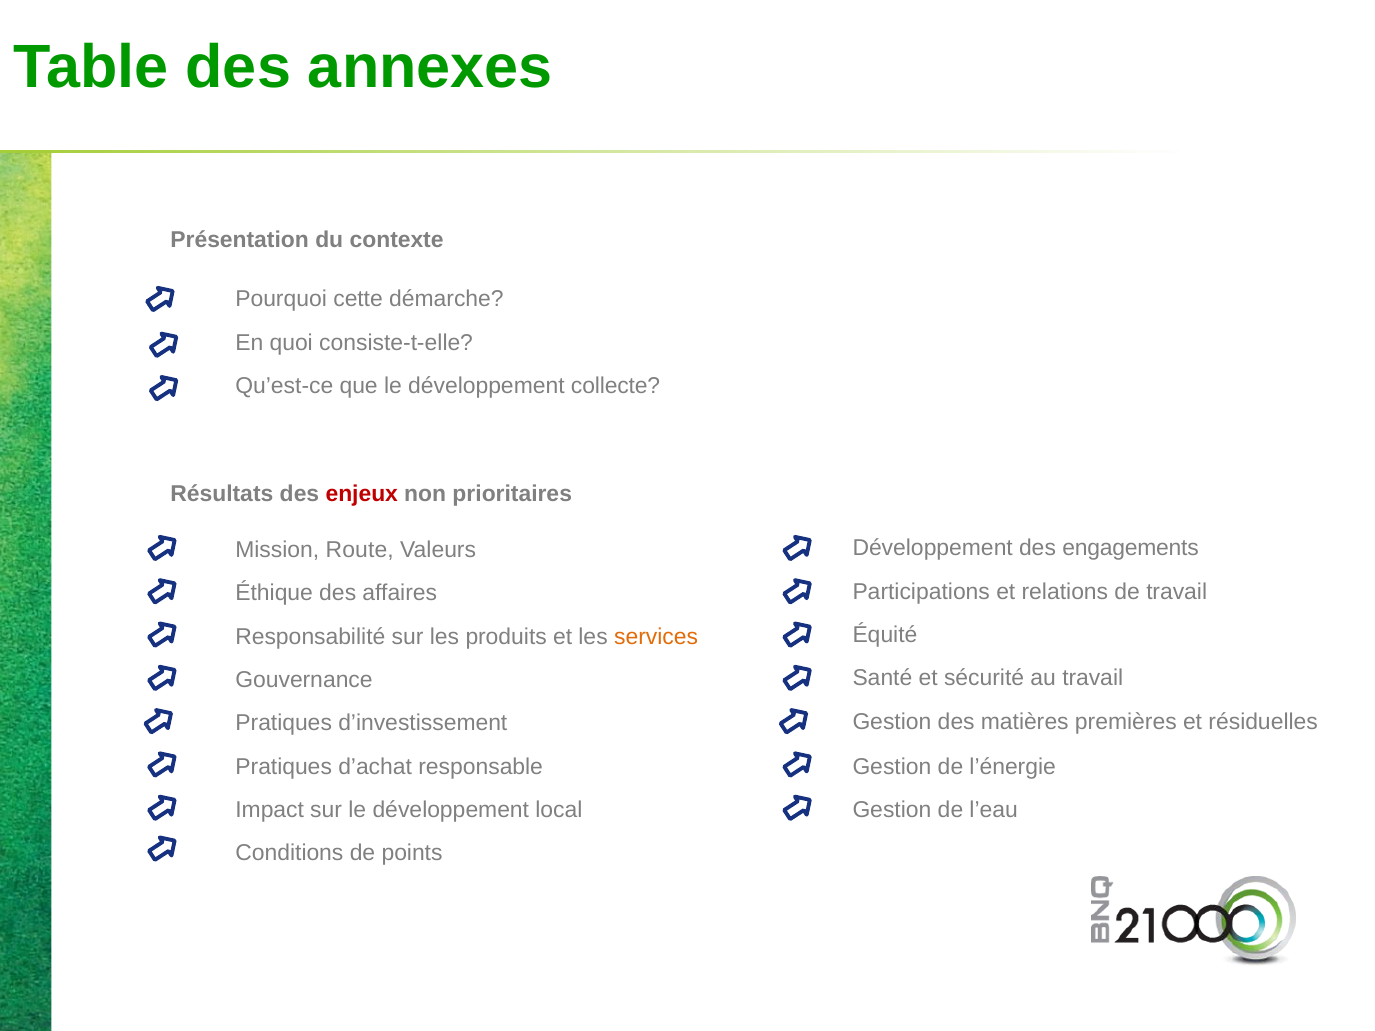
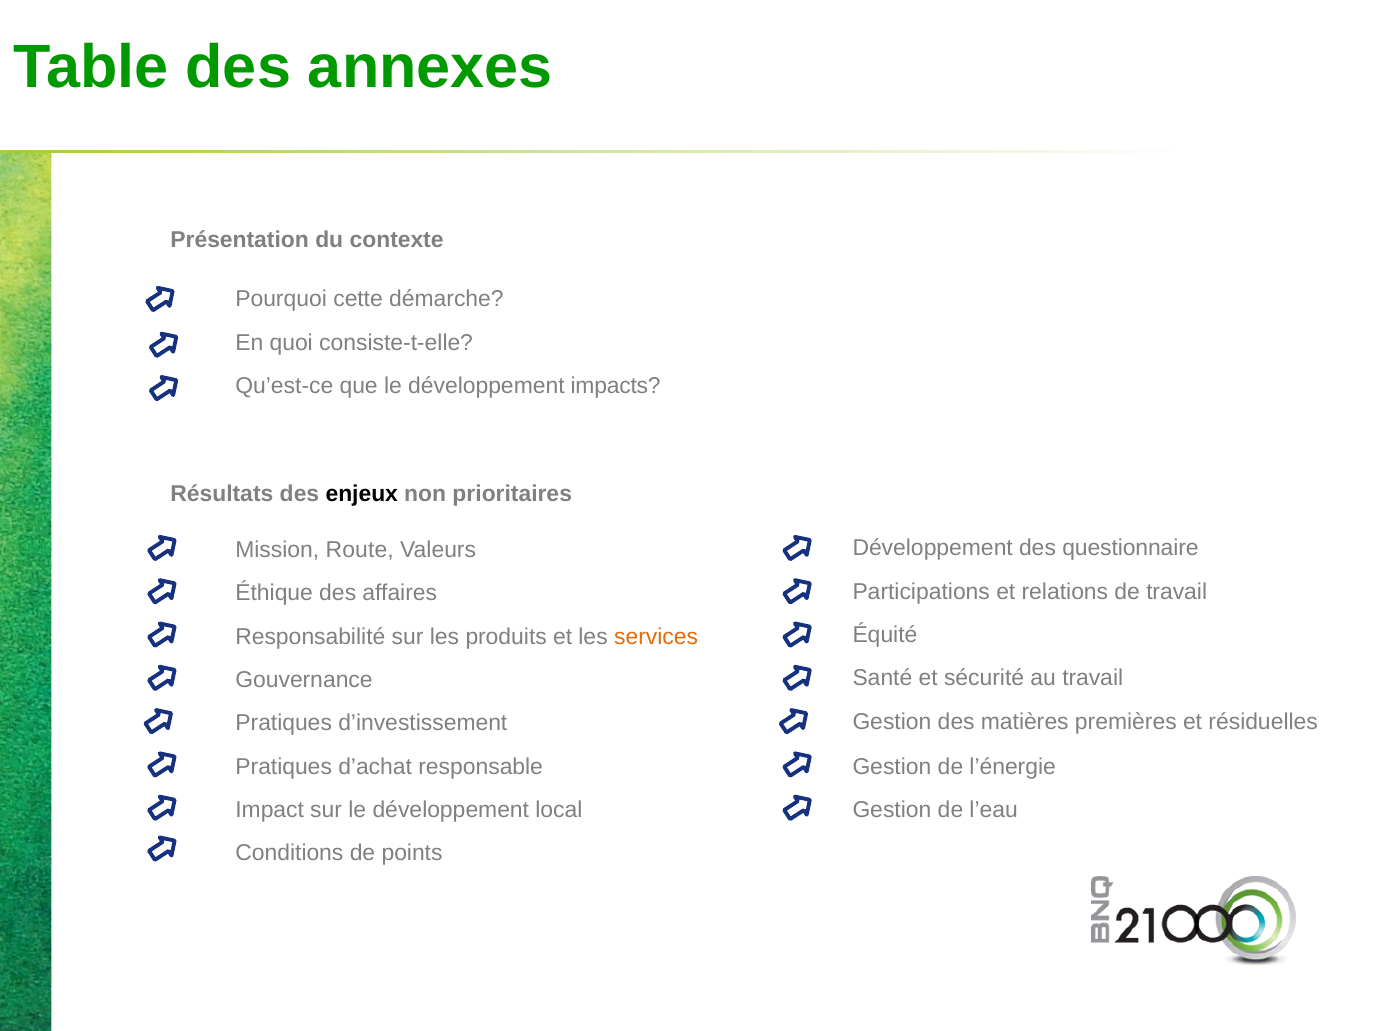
collecte: collecte -> impacts
enjeux colour: red -> black
engagements: engagements -> questionnaire
